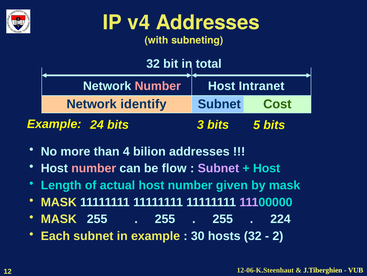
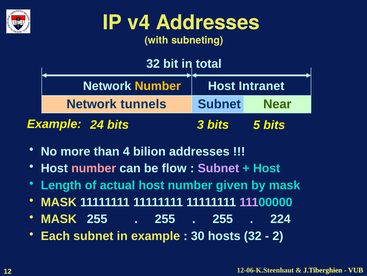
Number at (158, 86) colour: pink -> yellow
identify: identify -> tunnels
Cost: Cost -> Near
